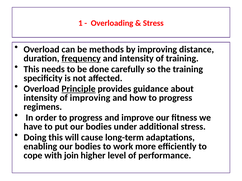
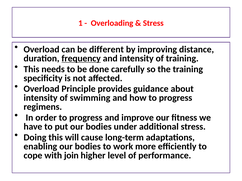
methods: methods -> different
Principle underline: present -> none
of improving: improving -> swimming
